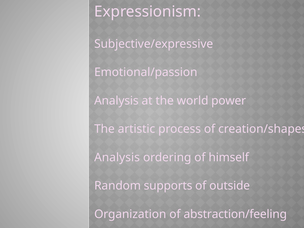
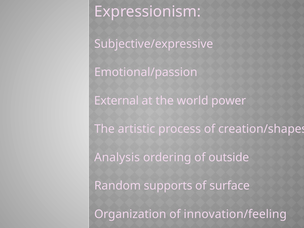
Analysis at (116, 101): Analysis -> External
himself: himself -> outside
outside: outside -> surface
abstraction/feeling: abstraction/feeling -> innovation/feeling
